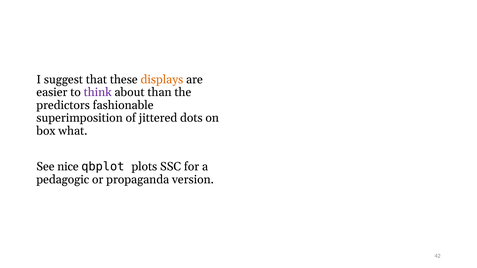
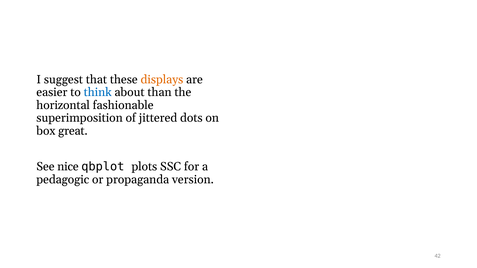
think colour: purple -> blue
predictors: predictors -> horizontal
what: what -> great
